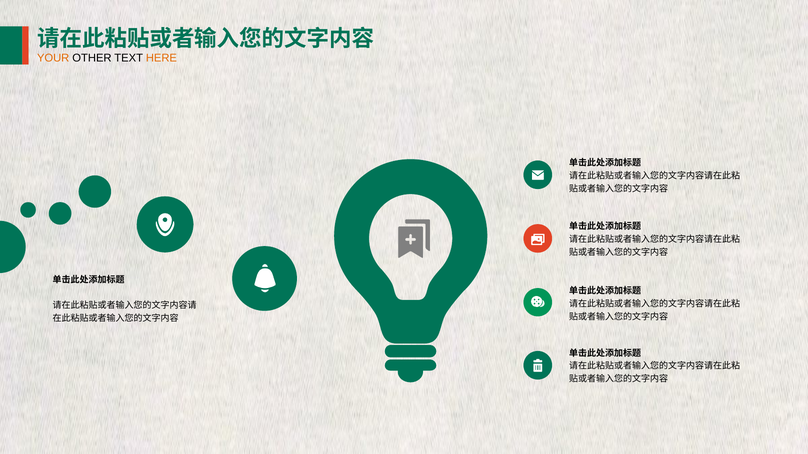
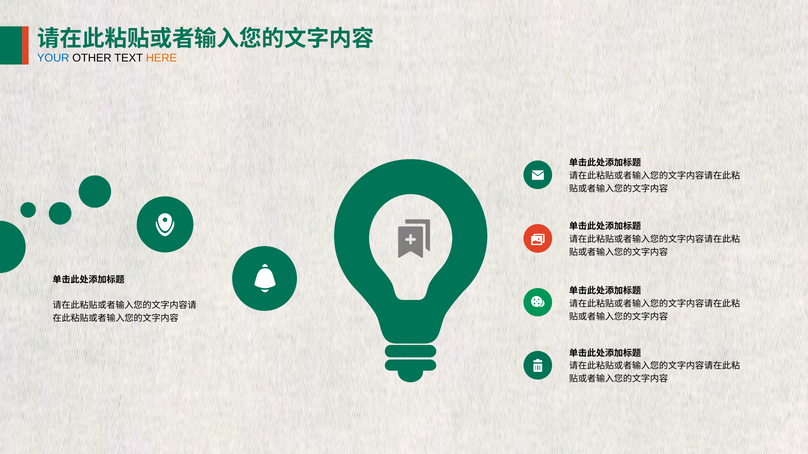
YOUR colour: orange -> blue
